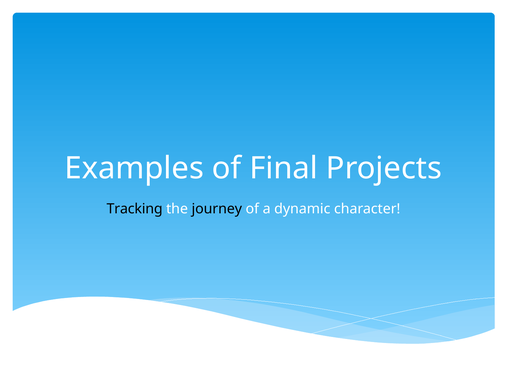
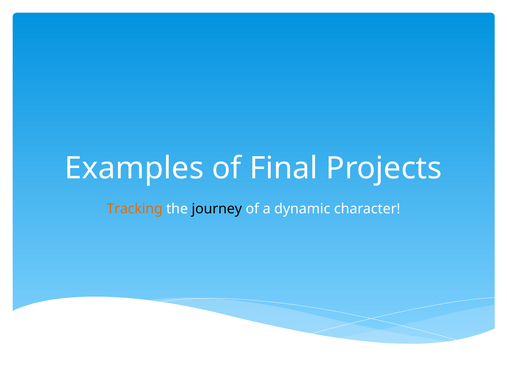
Tracking colour: black -> orange
